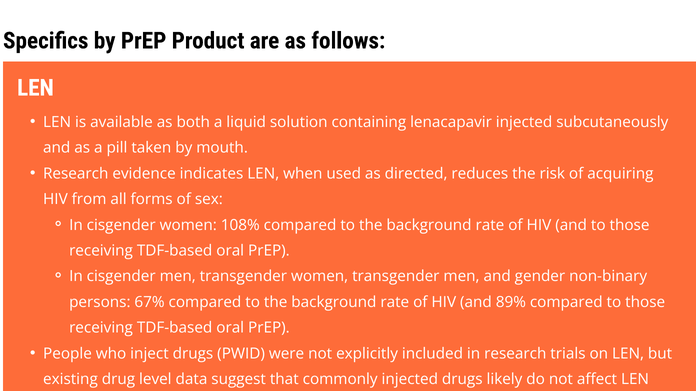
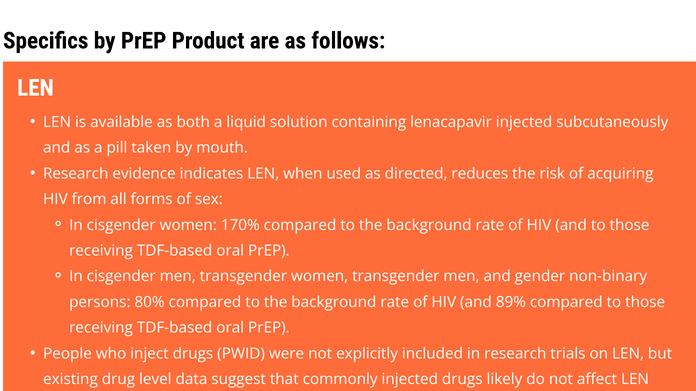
108%: 108% -> 170%
67%: 67% -> 80%
